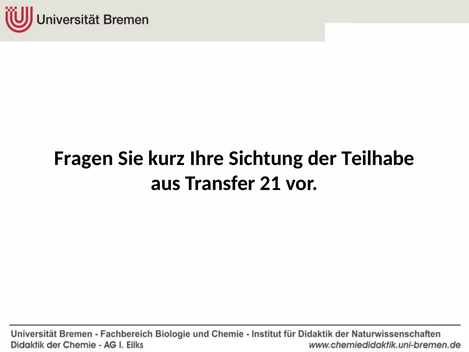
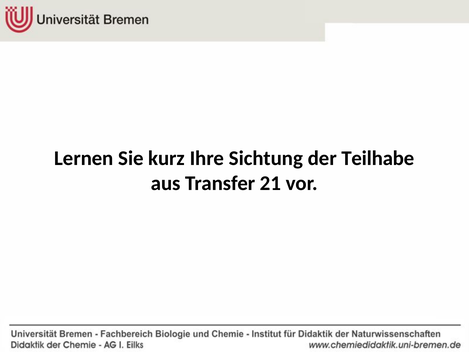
Fragen: Fragen -> Lernen
